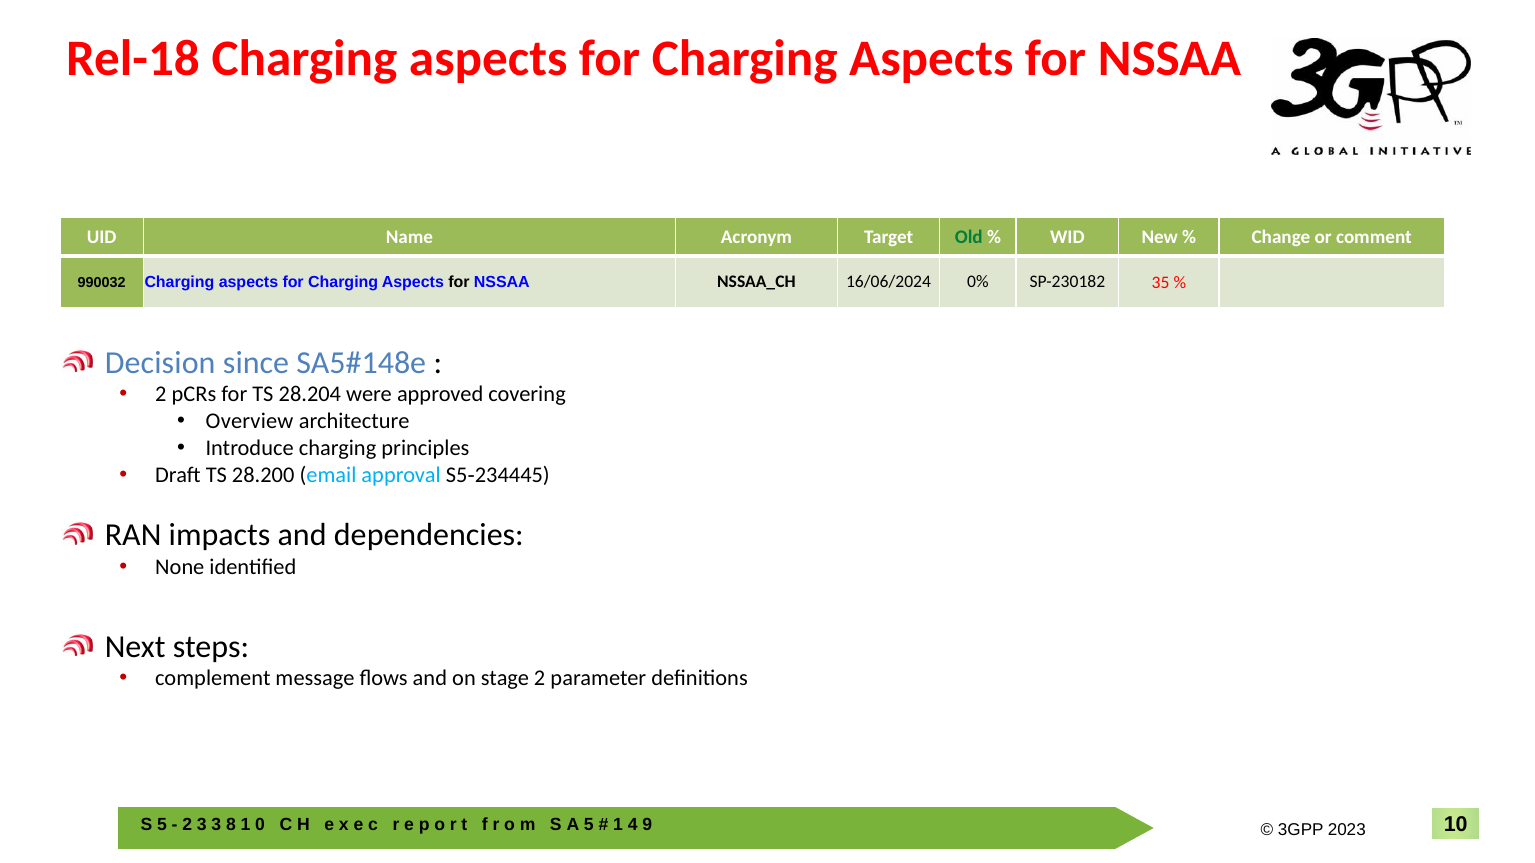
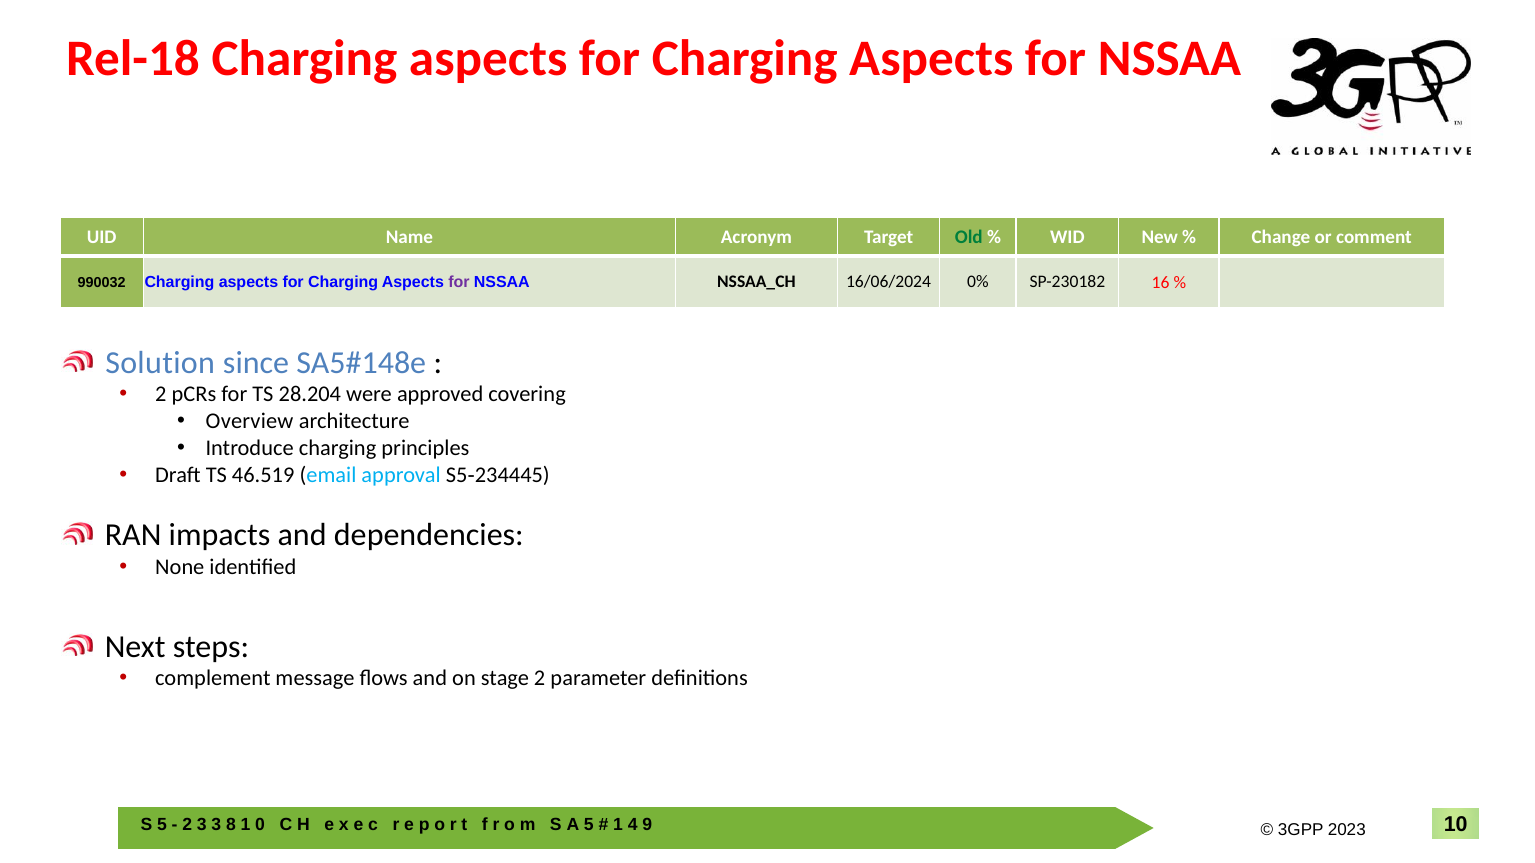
for at (459, 282) colour: black -> purple
35: 35 -> 16
Decision: Decision -> Solution
28.200: 28.200 -> 46.519
